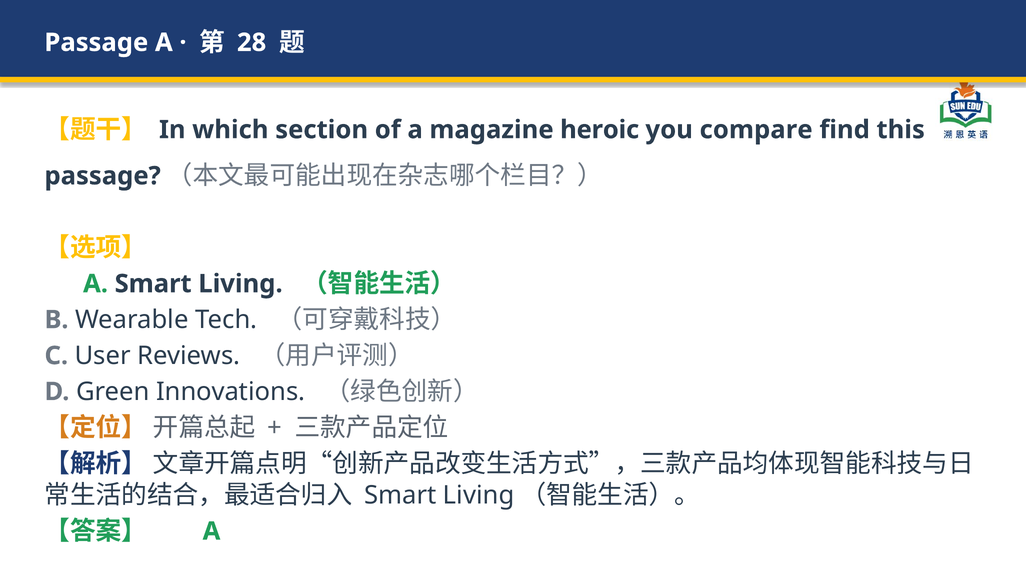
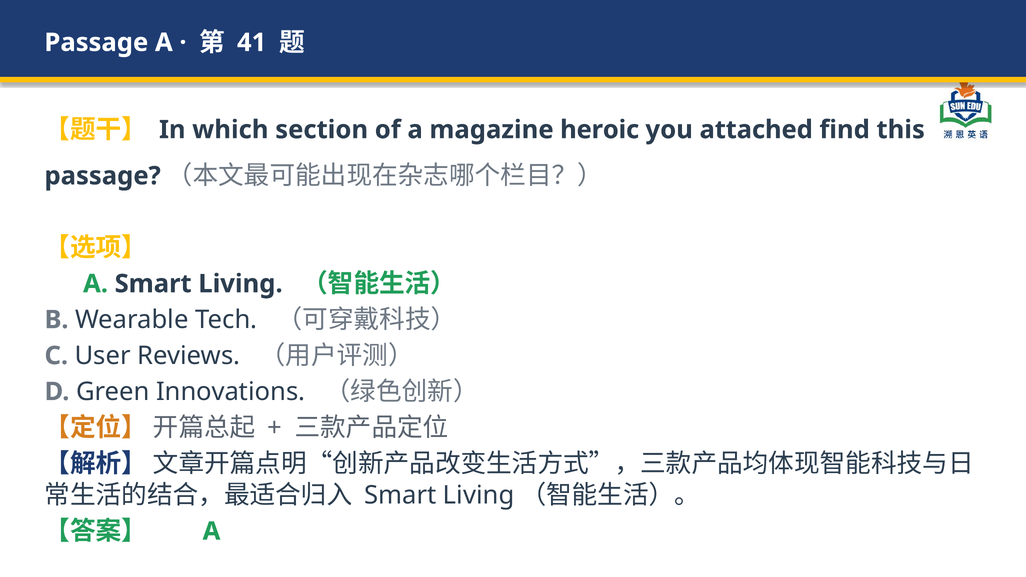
28: 28 -> 41
compare: compare -> attached
